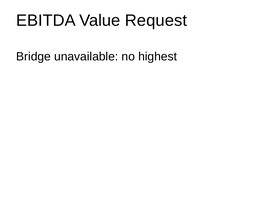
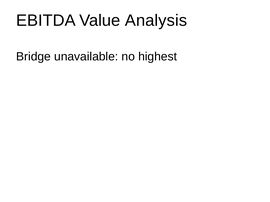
Request: Request -> Analysis
